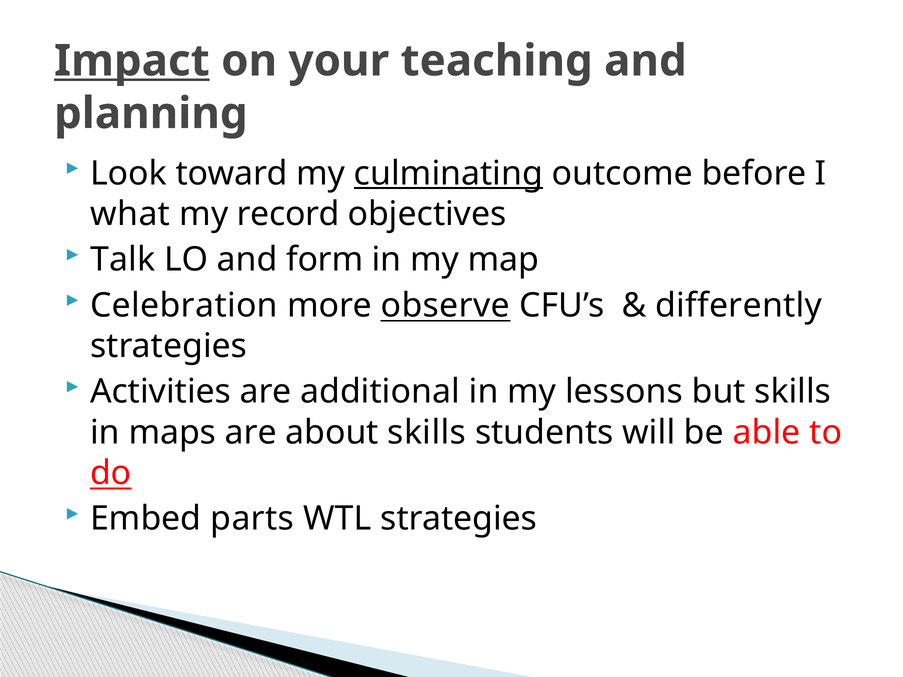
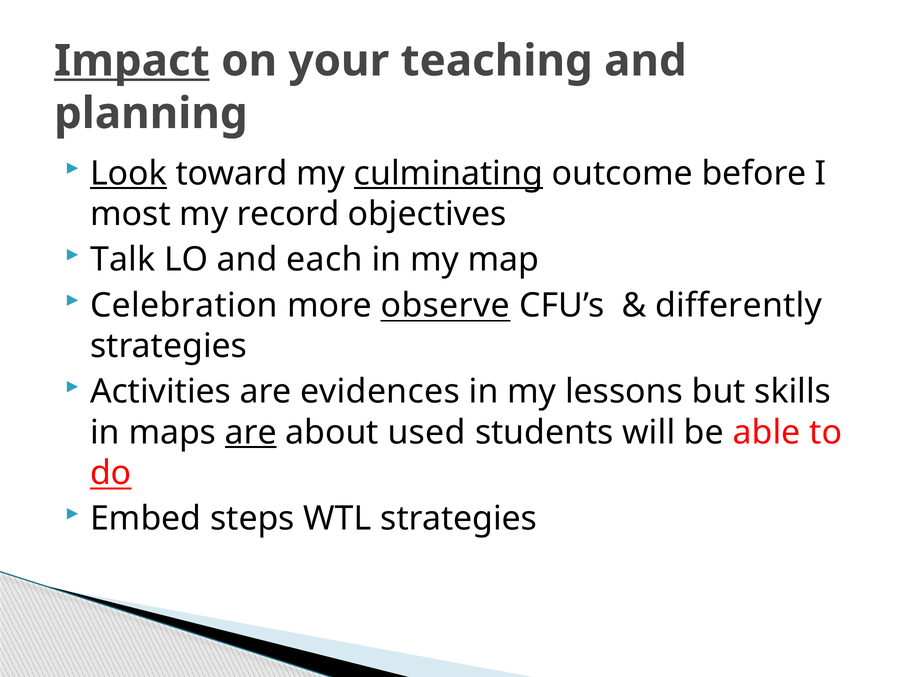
Look underline: none -> present
what: what -> most
form: form -> each
additional: additional -> evidences
are at (251, 432) underline: none -> present
about skills: skills -> used
parts: parts -> steps
